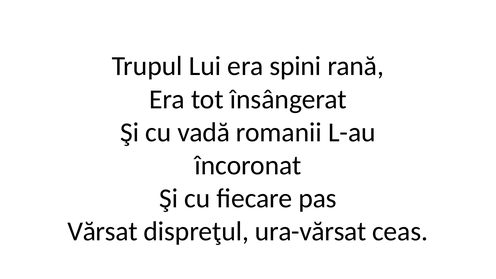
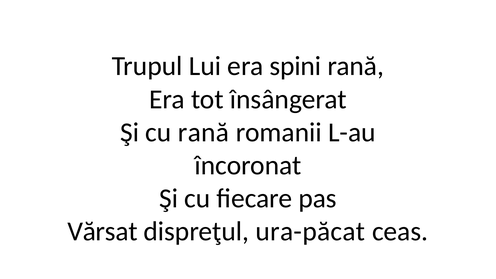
cu vadă: vadă -> rană
ura-vărsat: ura-vărsat -> ura-păcat
